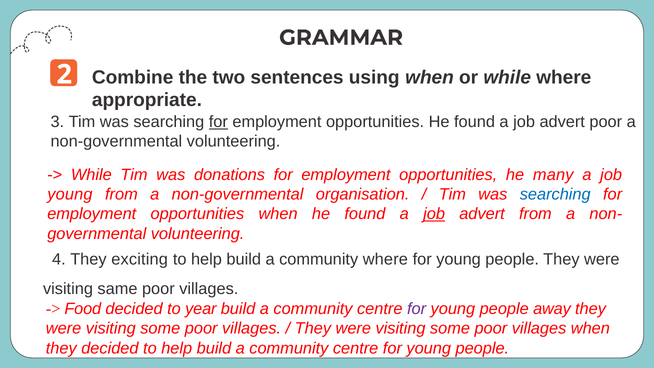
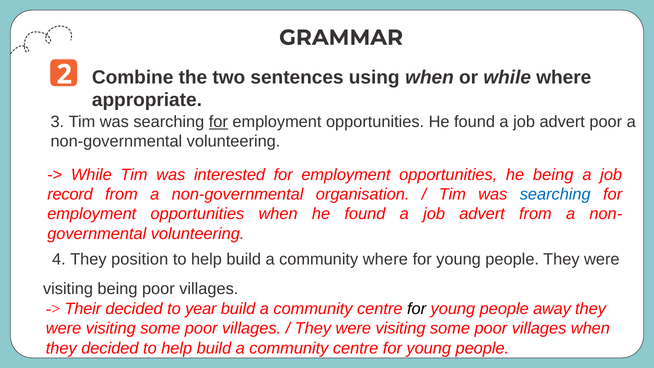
donations: donations -> interested
he many: many -> being
young at (70, 194): young -> record
job at (434, 214) underline: present -> none
exciting: exciting -> position
visiting same: same -> being
Food: Food -> Their
for at (417, 309) colour: purple -> black
